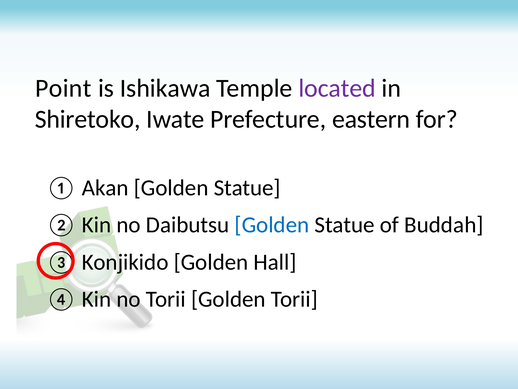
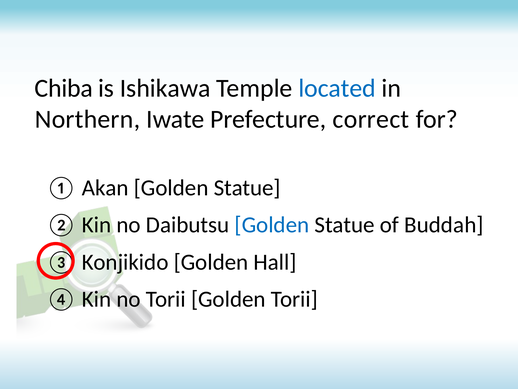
Point: Point -> Chiba
located colour: purple -> blue
Shiretoko: Shiretoko -> Northern
eastern: eastern -> correct
